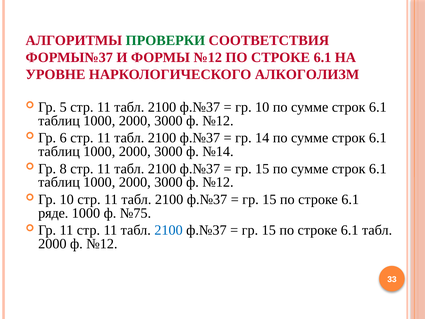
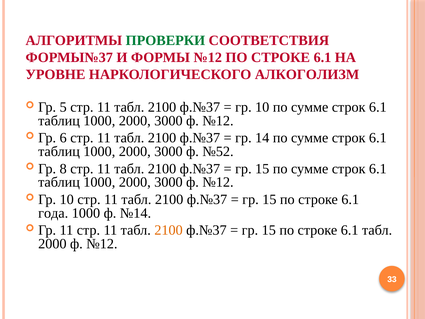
№14: №14 -> №52
ряде: ряде -> года
№75: №75 -> №14
2100 at (169, 230) colour: blue -> orange
